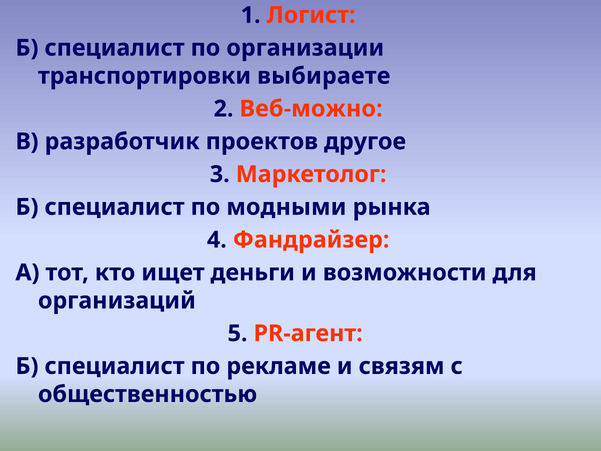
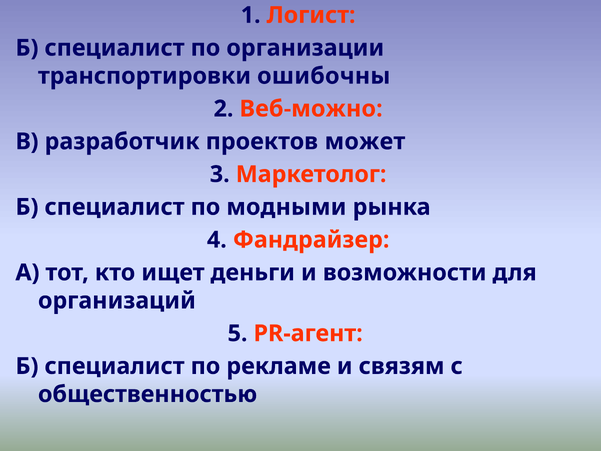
выбираете: выбираете -> ошибочны
другое: другое -> может
